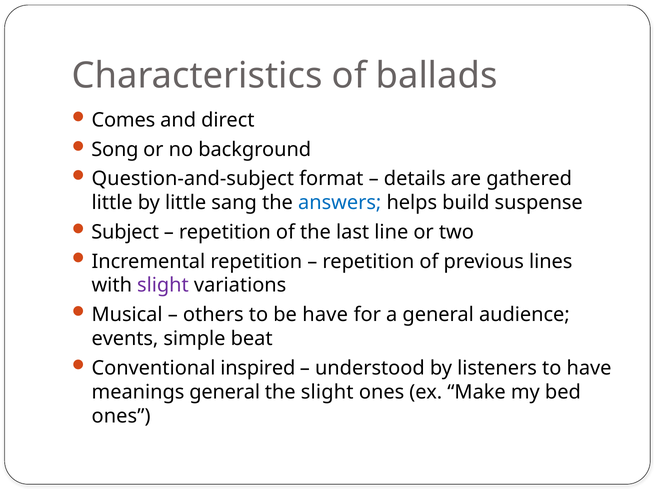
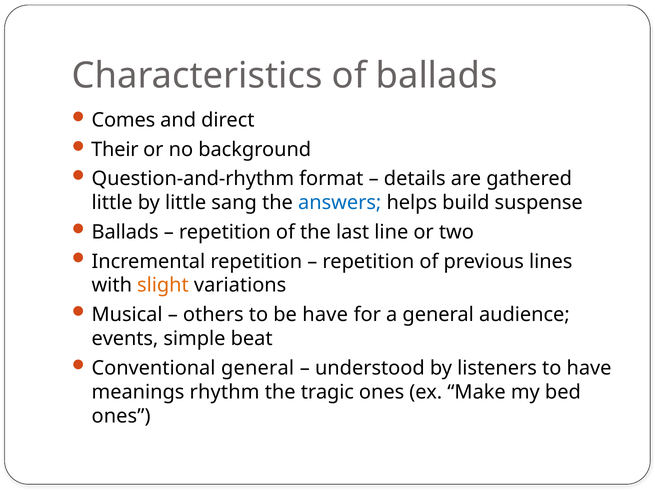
Song: Song -> Their
Question-and-subject: Question-and-subject -> Question-and-rhythm
Subject at (125, 232): Subject -> Ballads
slight at (163, 286) colour: purple -> orange
Conventional inspired: inspired -> general
meanings general: general -> rhythm
the slight: slight -> tragic
